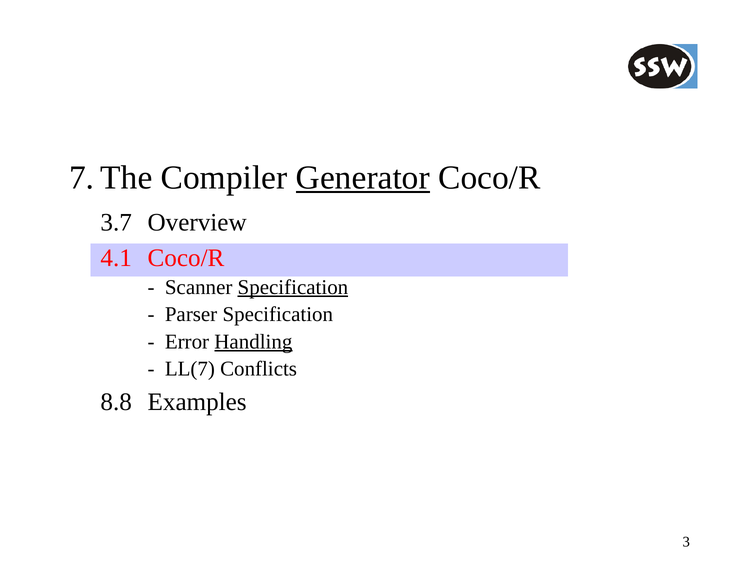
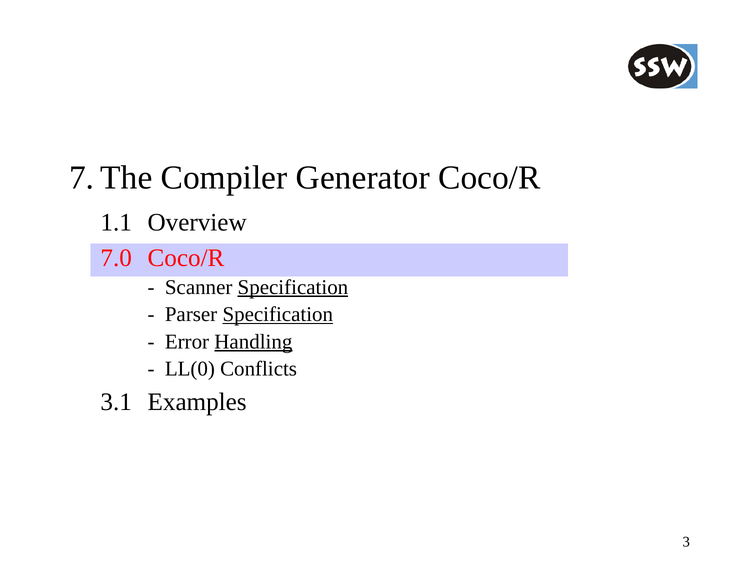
Generator underline: present -> none
3.7: 3.7 -> 1.1
4.1: 4.1 -> 7.0
Specification at (278, 314) underline: none -> present
LL(7: LL(7 -> LL(0
8.8: 8.8 -> 3.1
